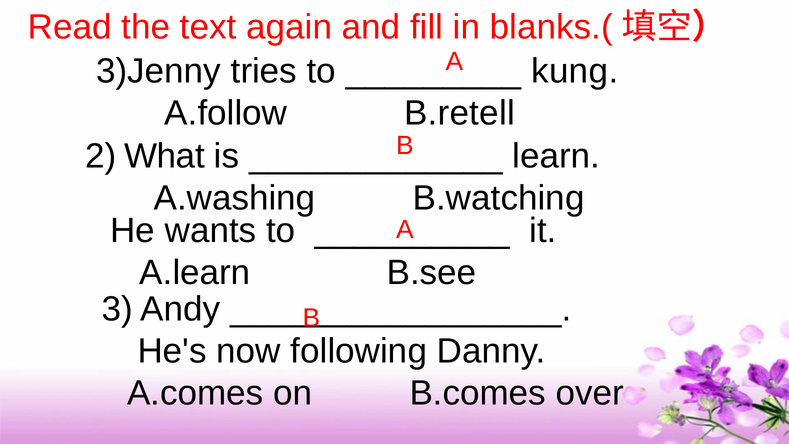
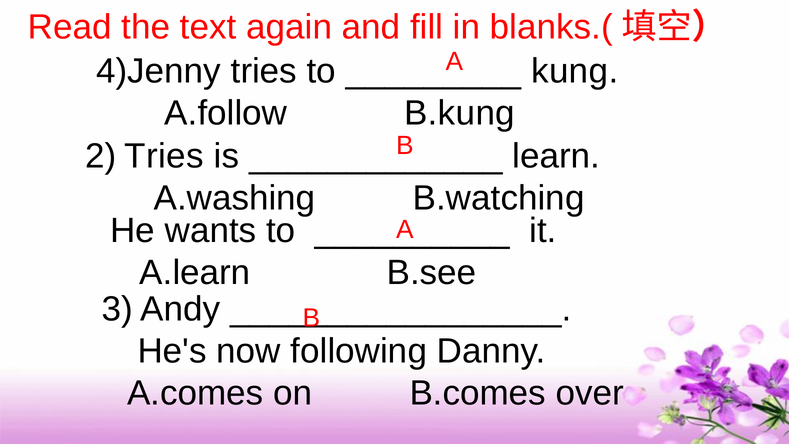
3)Jenny: 3)Jenny -> 4)Jenny
B.retell: B.retell -> B.kung
2 What: What -> Tries
